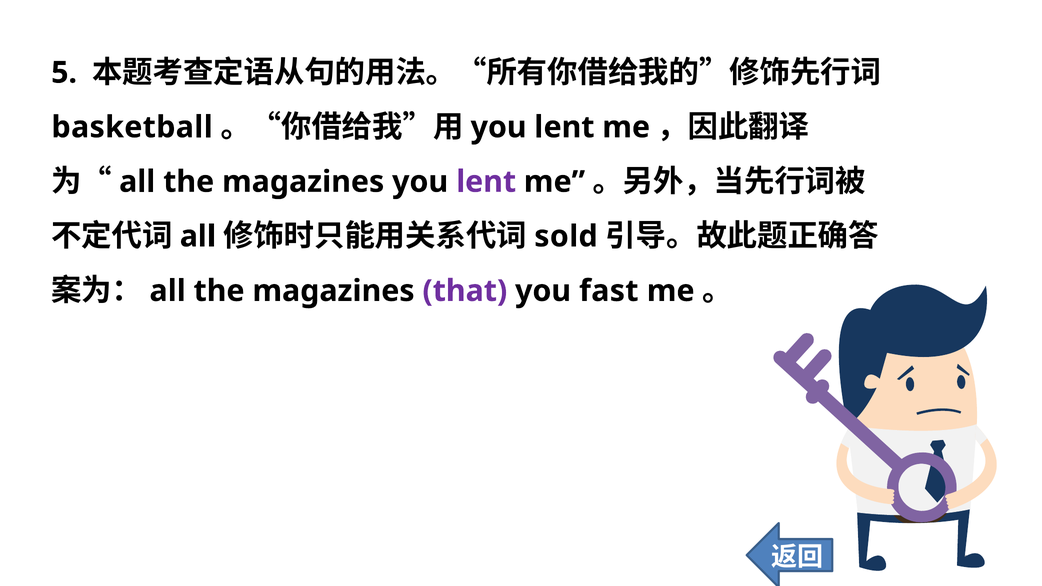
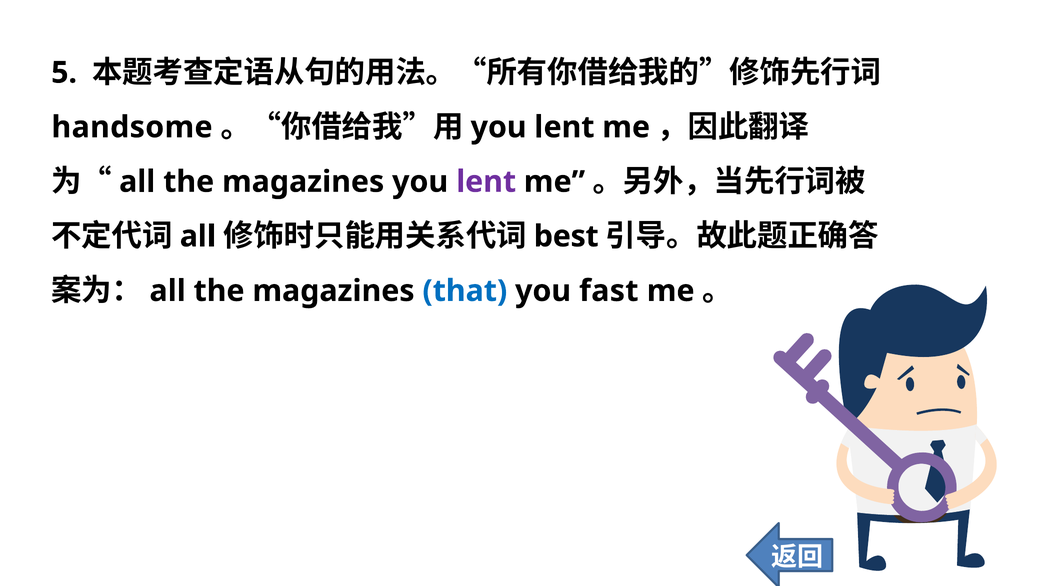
basketball: basketball -> handsome
sold: sold -> best
that colour: purple -> blue
